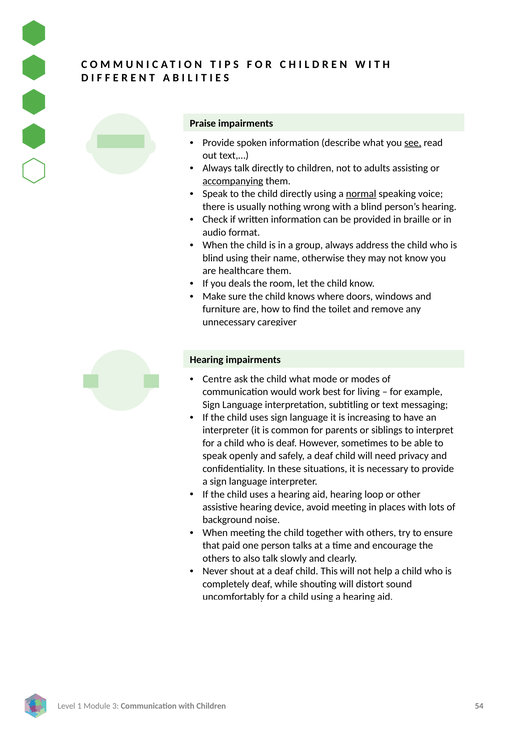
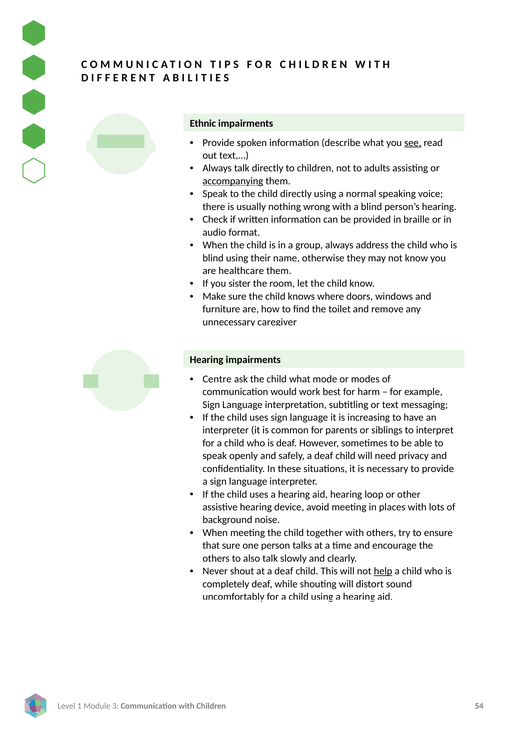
Praise: Praise -> Ethnic
normal underline: present -> none
deals: deals -> sister
living: living -> harm
that paid: paid -> sure
help underline: none -> present
